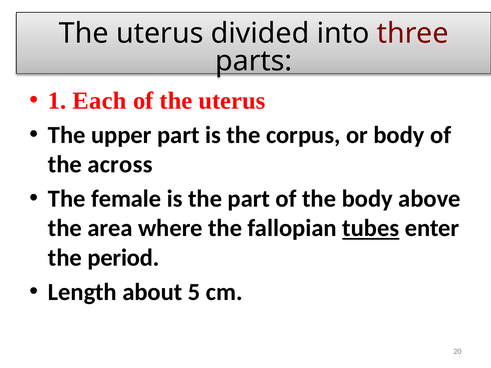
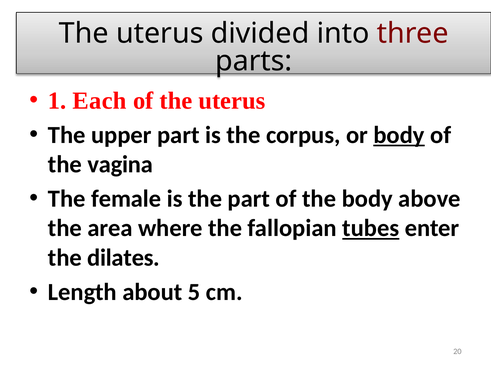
body at (399, 135) underline: none -> present
across: across -> vagina
period: period -> dilates
